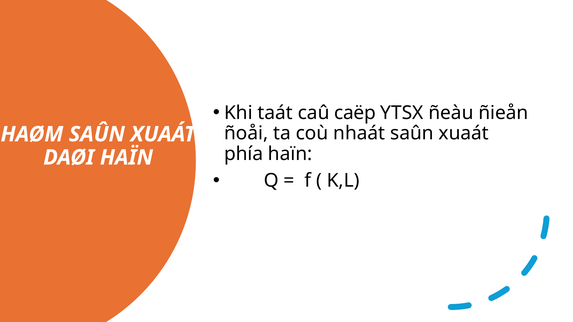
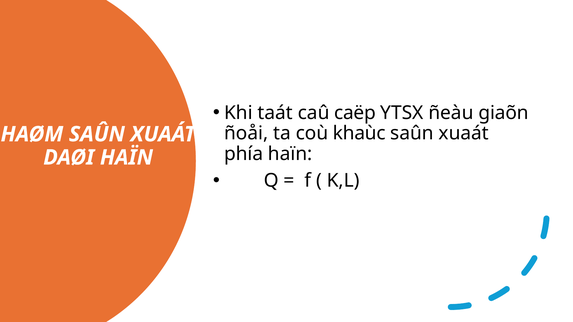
ñieån: ñieån -> giaõn
nhaát: nhaát -> khaùc
